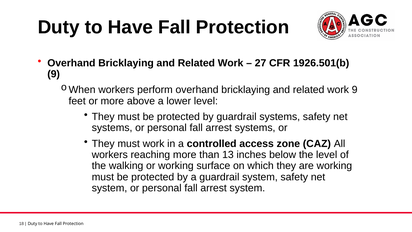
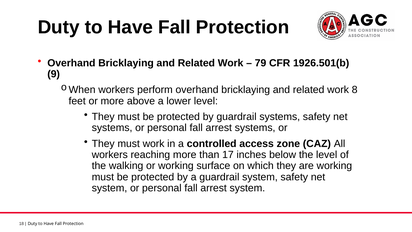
27: 27 -> 79
work 9: 9 -> 8
13: 13 -> 17
